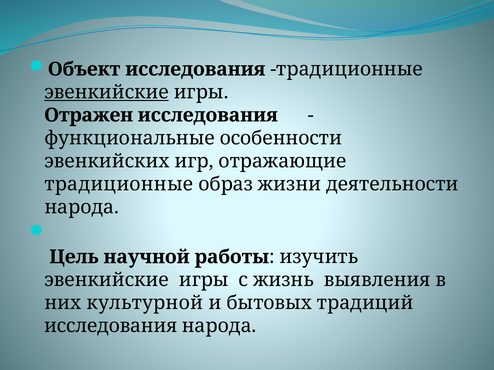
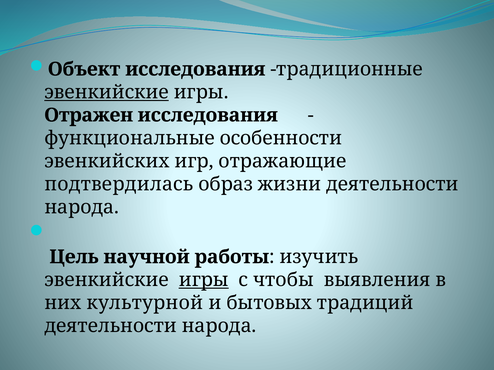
традиционные at (119, 184): традиционные -> подтвердилась
игры at (204, 280) underline: none -> present
жизнь: жизнь -> чтобы
исследования at (111, 326): исследования -> деятельности
